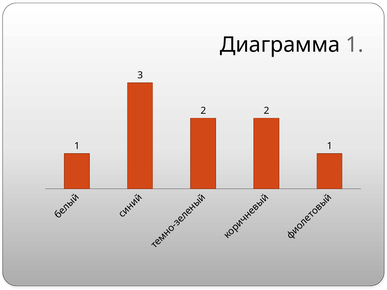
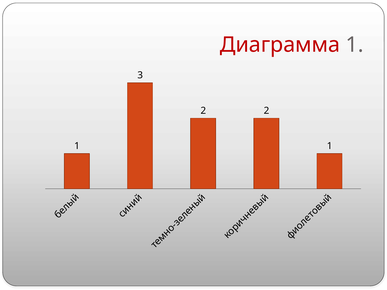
Диаграмма colour: black -> red
